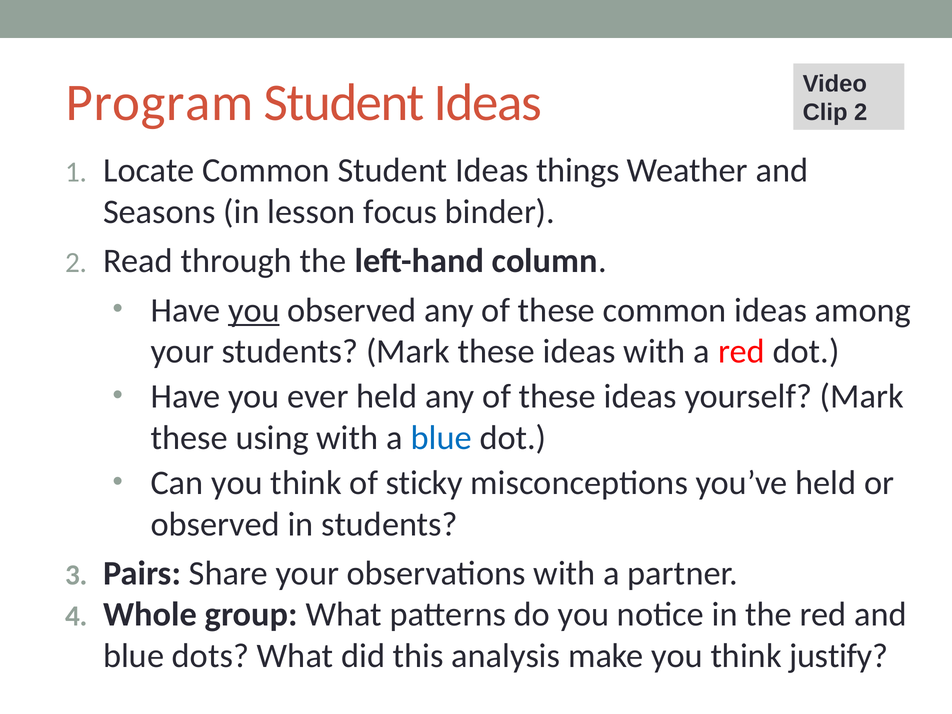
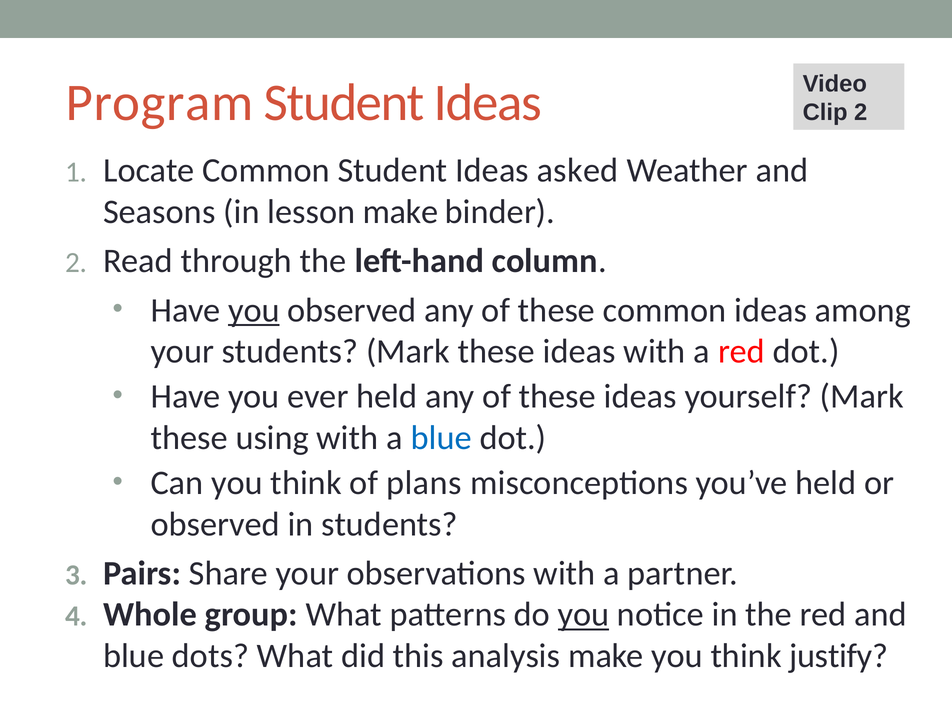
things: things -> asked
lesson focus: focus -> make
sticky: sticky -> plans
you at (584, 615) underline: none -> present
